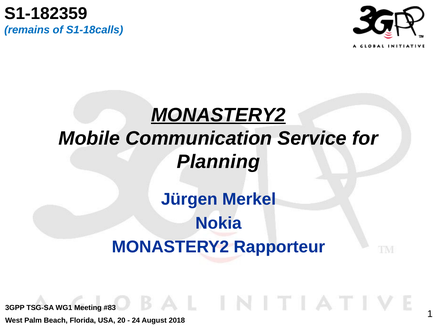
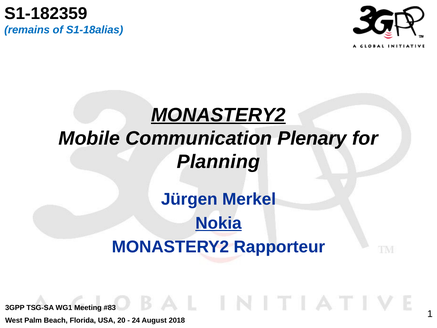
S1-18calls: S1-18calls -> S1-18alias
Service: Service -> Plenary
Nokia underline: none -> present
